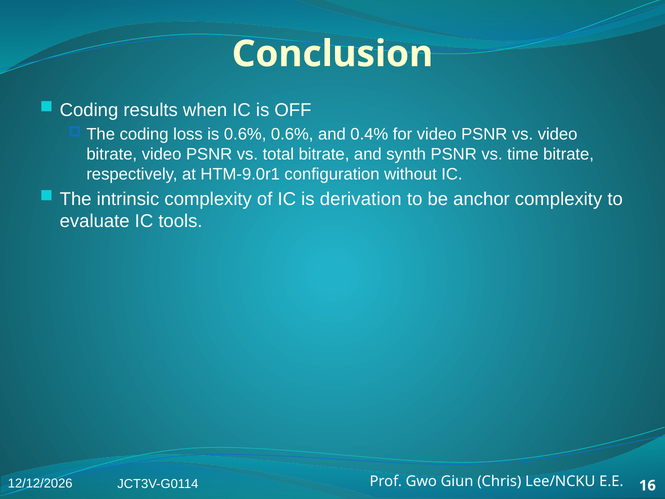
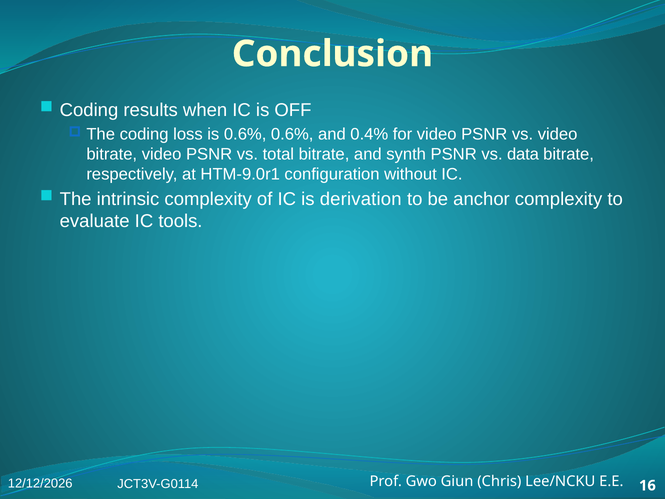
time: time -> data
